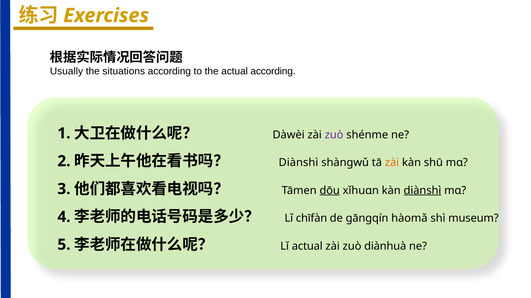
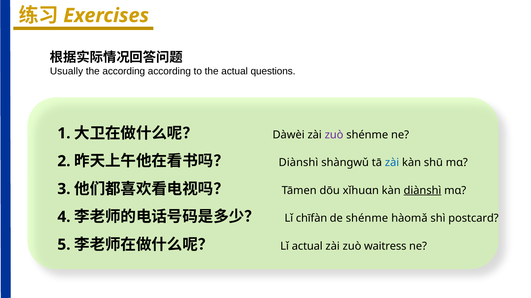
the situations: situations -> according
actual according: according -> questions
zài at (392, 163) colour: orange -> blue
dōu underline: present -> none
de ɡānɡqín: ɡānɡqín -> shénme
museum: museum -> postcard
diànhuà: diànhuà -> waitress
